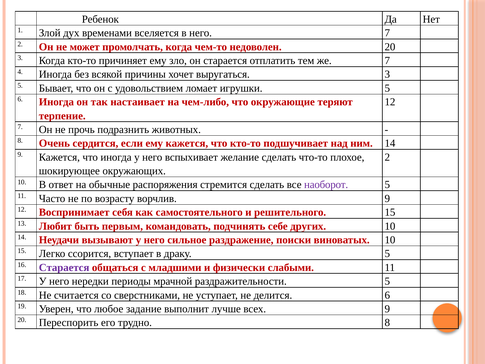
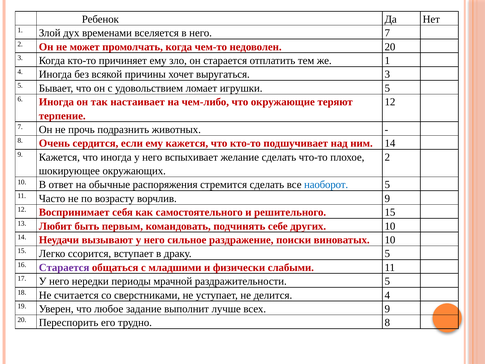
же 7: 7 -> 1
наоборот colour: purple -> blue
делится 6: 6 -> 4
